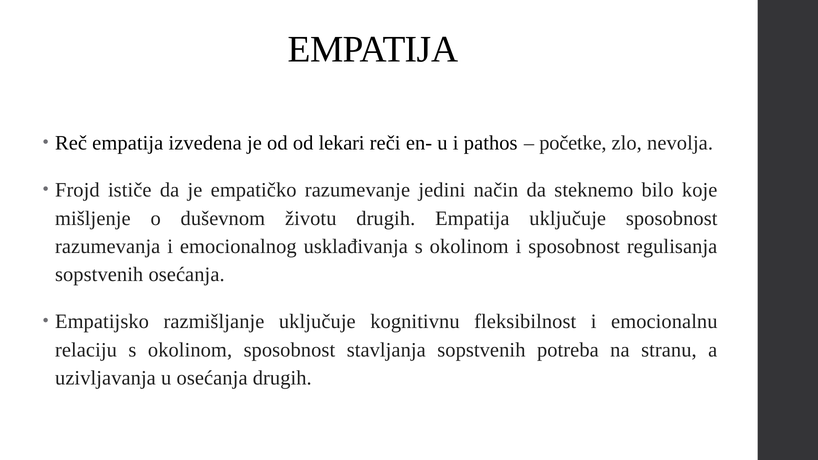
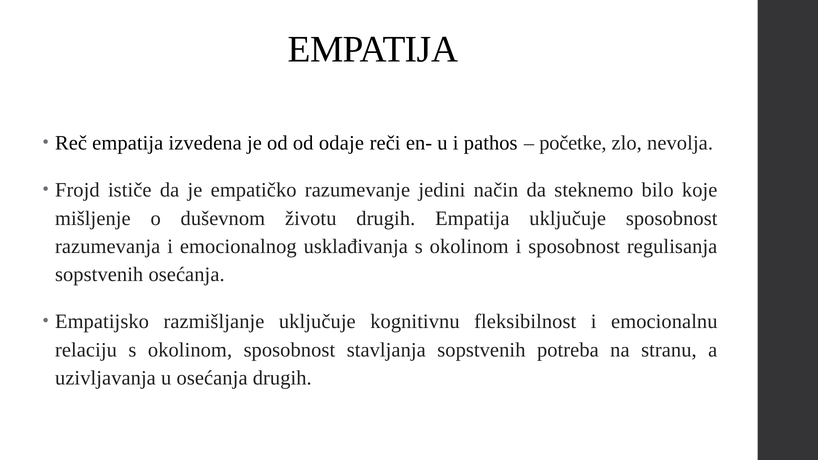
lekari: lekari -> odaje
